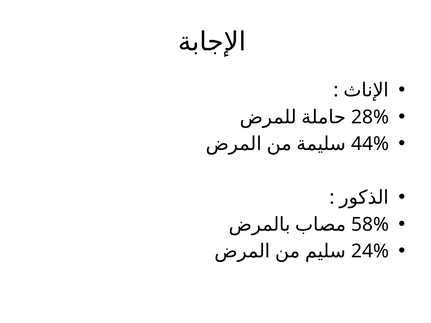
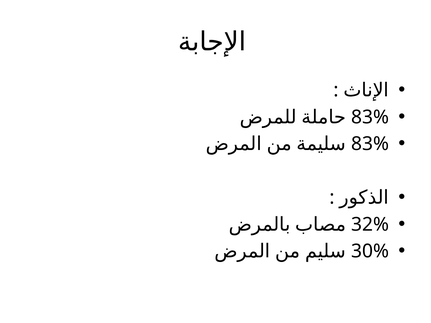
28% at (370, 117): 28% -> 83%
44% at (370, 144): 44% -> 83%
58%: 58% -> 32%
24%: 24% -> 30%
